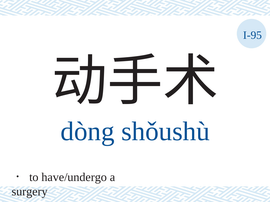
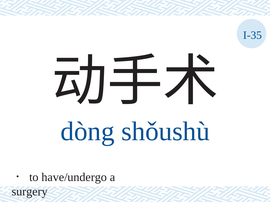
I-95: I-95 -> I-35
